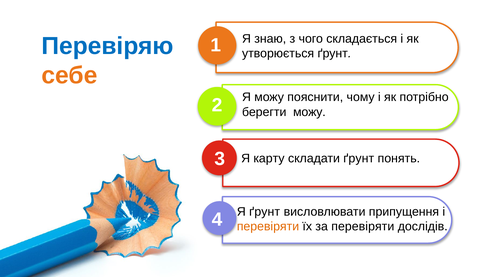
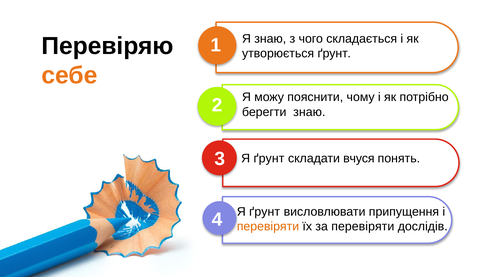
Перевіряю colour: blue -> black
берегти можу: можу -> знаю
карту at (269, 158): карту -> ґрунт
складати ґрунт: ґрунт -> вчуся
